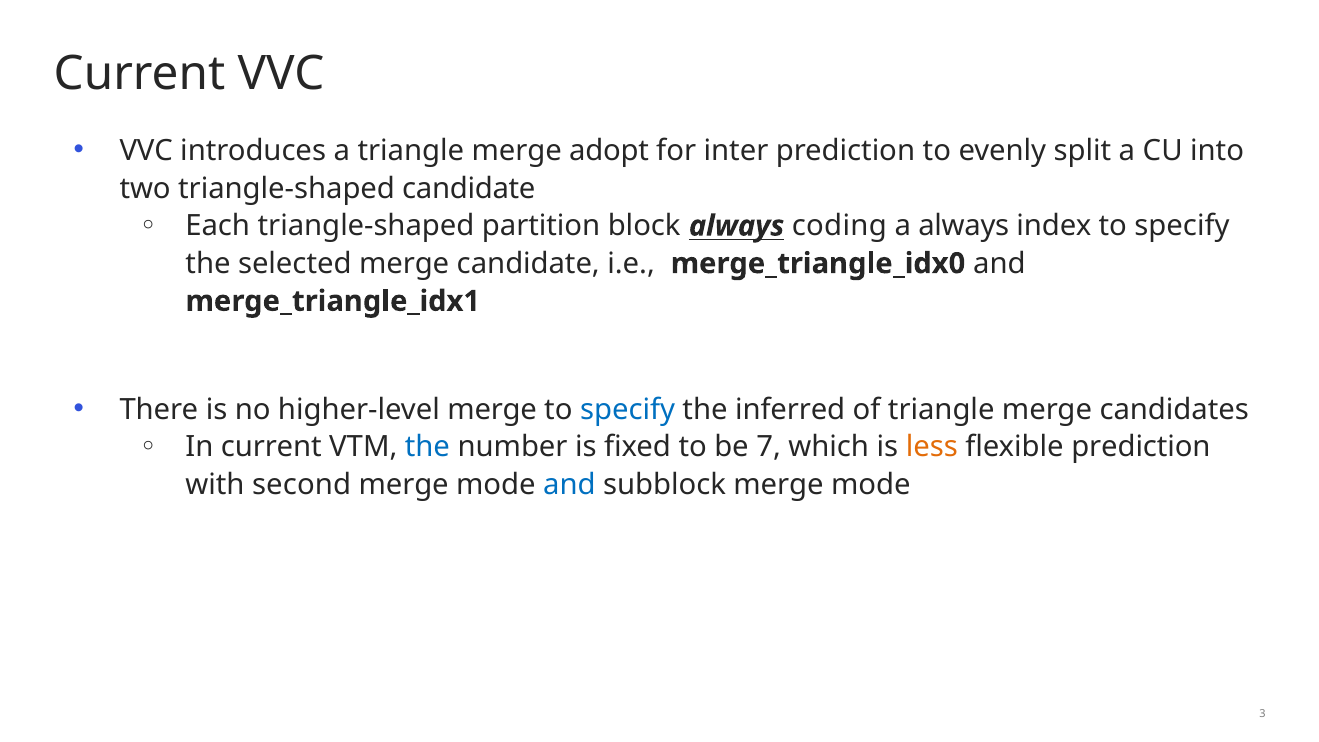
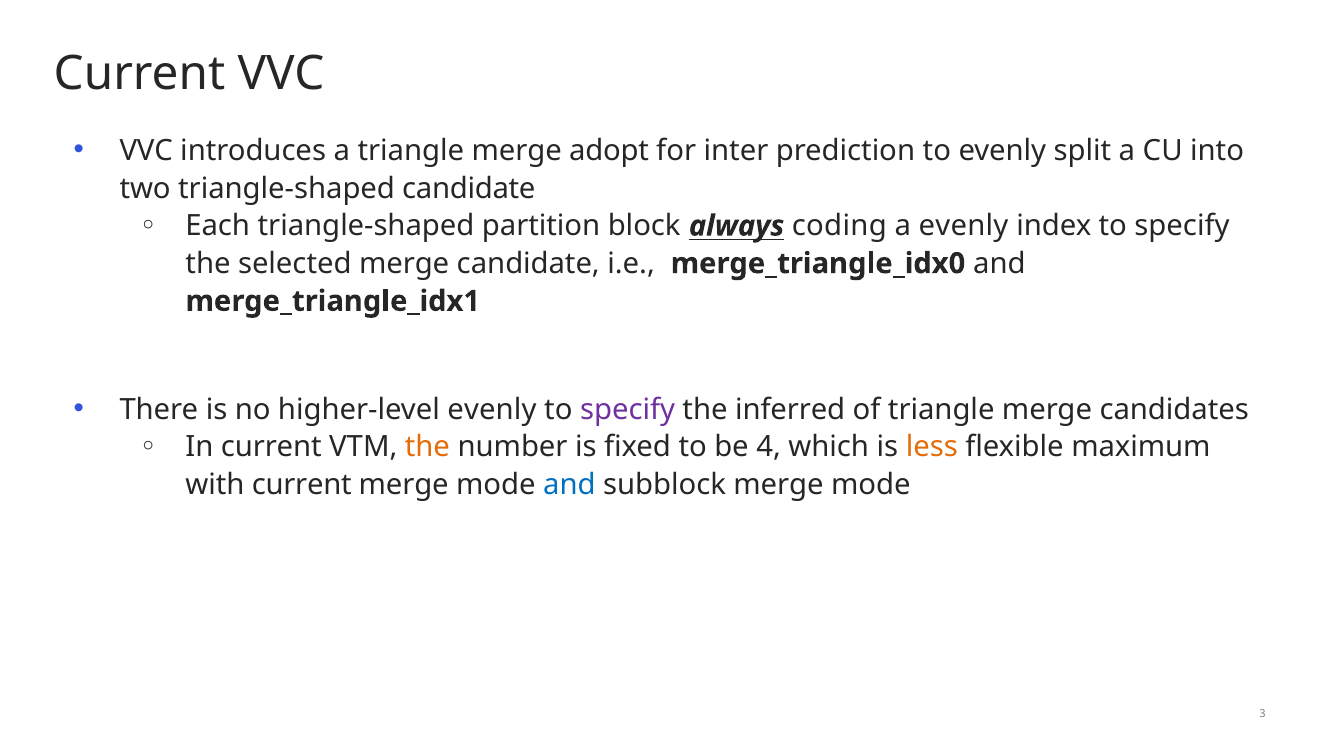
a always: always -> evenly
higher-level merge: merge -> evenly
specify at (628, 409) colour: blue -> purple
the at (427, 447) colour: blue -> orange
7: 7 -> 4
flexible prediction: prediction -> maximum
with second: second -> current
